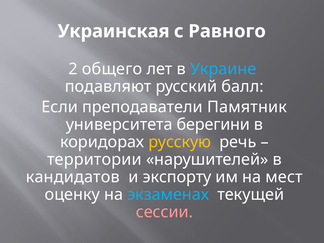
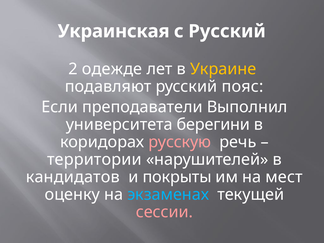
с Равного: Равного -> Русский
общего: общего -> одежде
Украине colour: light blue -> yellow
балл: балл -> пояс
Памятник: Памятник -> Выполнил
русскую colour: yellow -> pink
экспорту: экспорту -> покрыты
